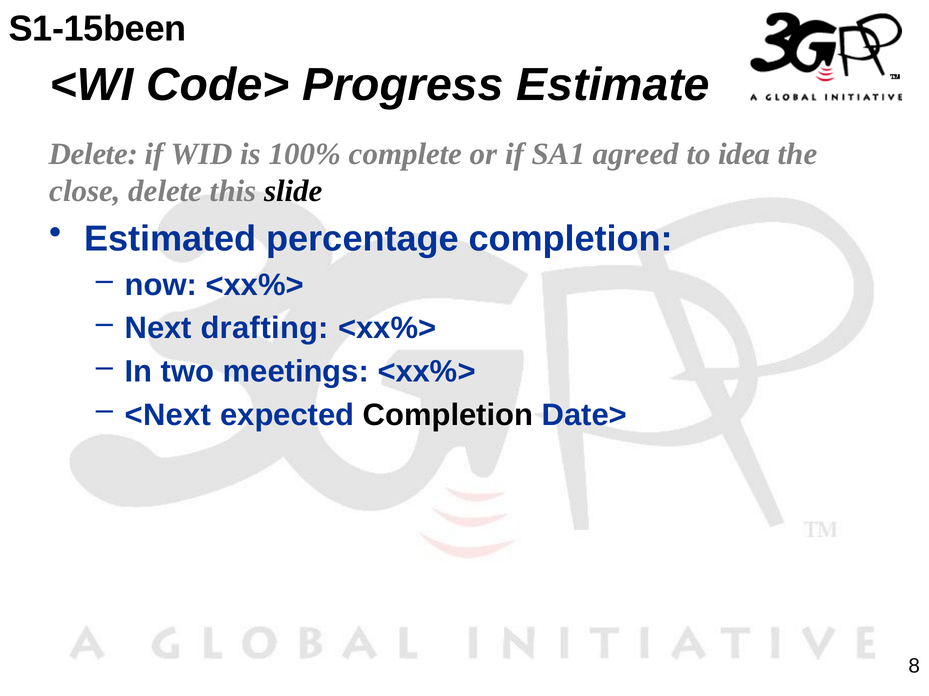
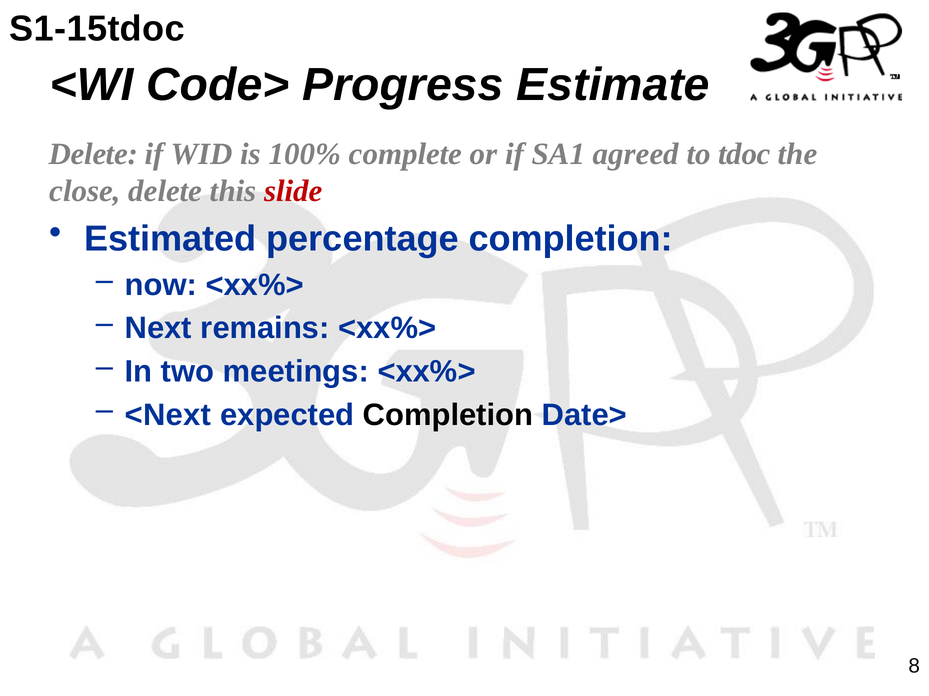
S1-15been: S1-15been -> S1-15tdoc
idea: idea -> tdoc
slide colour: black -> red
drafting: drafting -> remains
